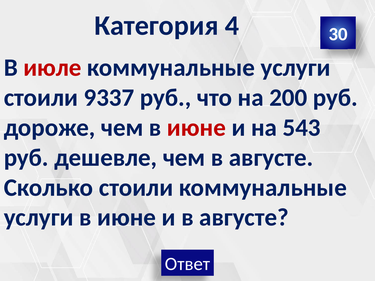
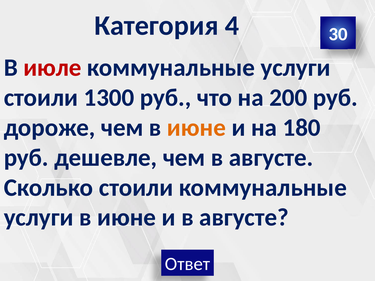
9337: 9337 -> 1300
июне at (196, 128) colour: red -> orange
543: 543 -> 180
